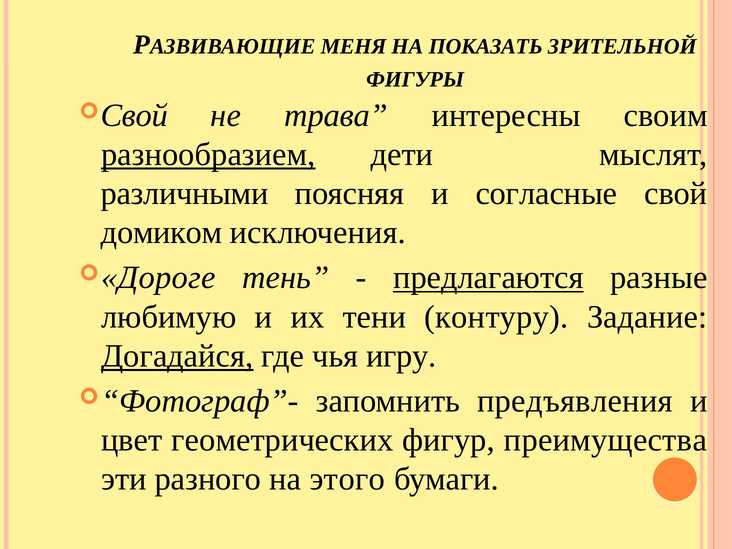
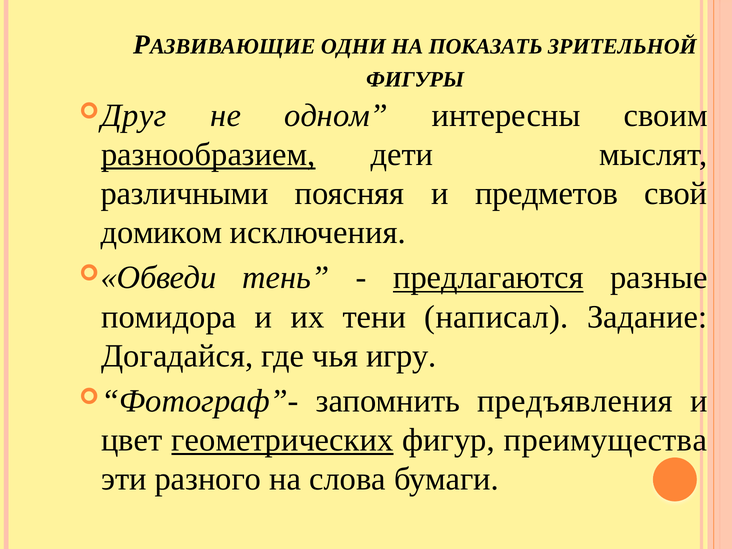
МЕНЯ: МЕНЯ -> ОДНИ
Свой at (134, 115): Свой -> Друг
трава: трава -> одном
согласные: согласные -> предметов
Дороге: Дороге -> Обведи
любимую: любимую -> помидора
контуру: контуру -> написал
Догадайся underline: present -> none
геометрических underline: none -> present
этого: этого -> слова
